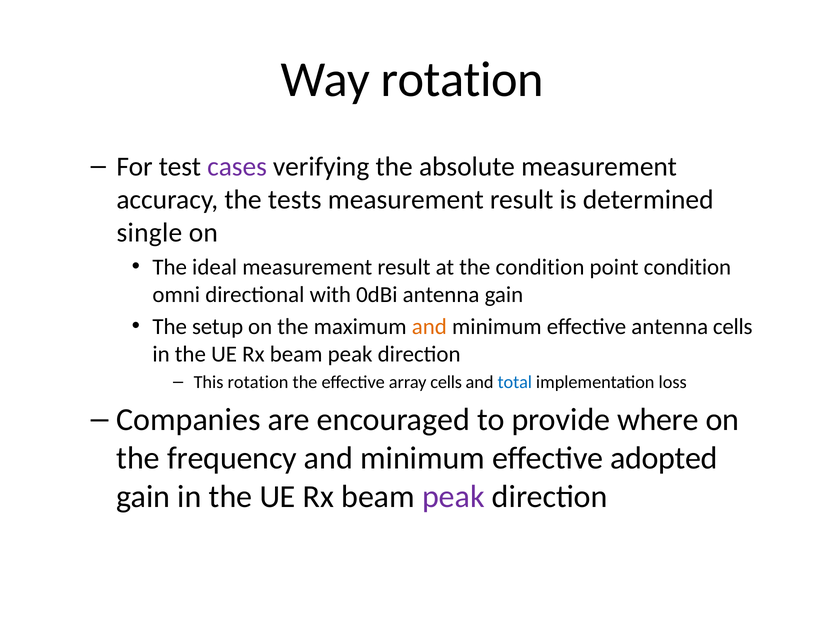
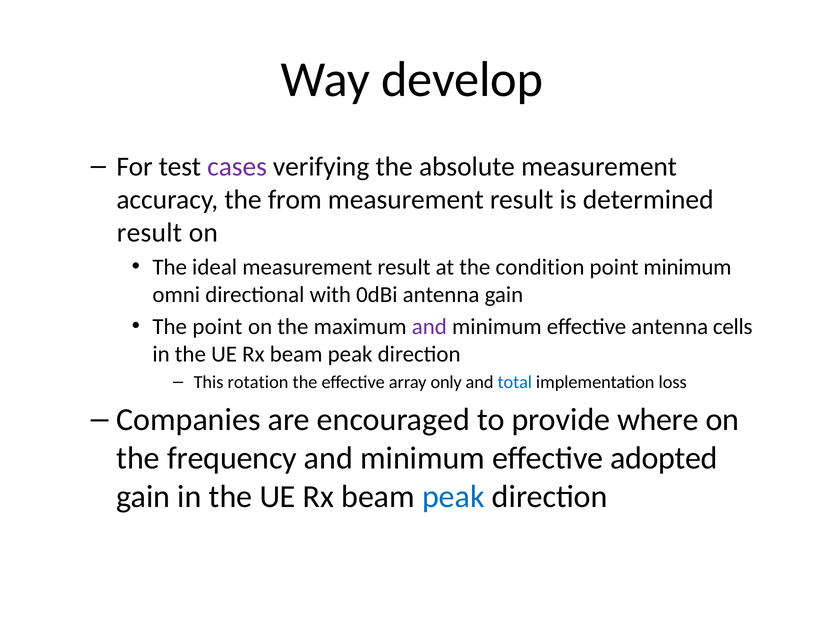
Way rotation: rotation -> develop
tests: tests -> from
single at (149, 233): single -> result
point condition: condition -> minimum
The setup: setup -> point
and at (429, 327) colour: orange -> purple
array cells: cells -> only
peak at (453, 497) colour: purple -> blue
